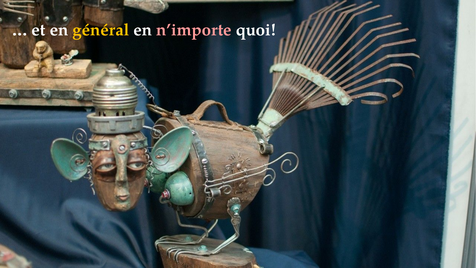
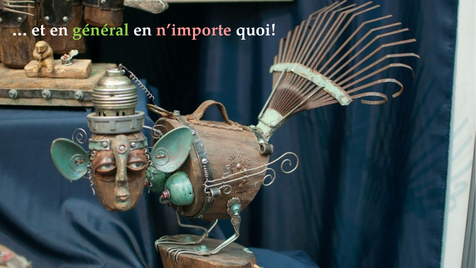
général colour: yellow -> light green
